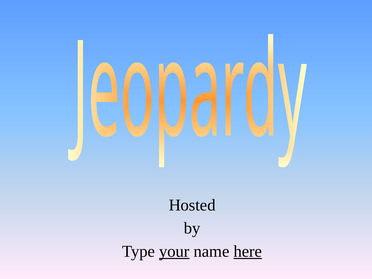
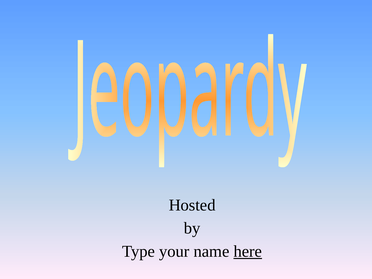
your underline: present -> none
